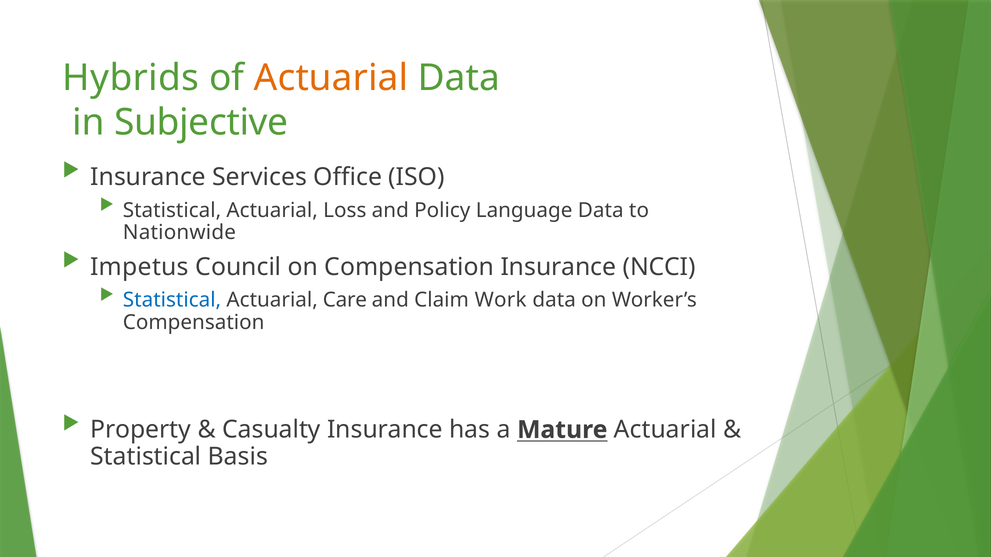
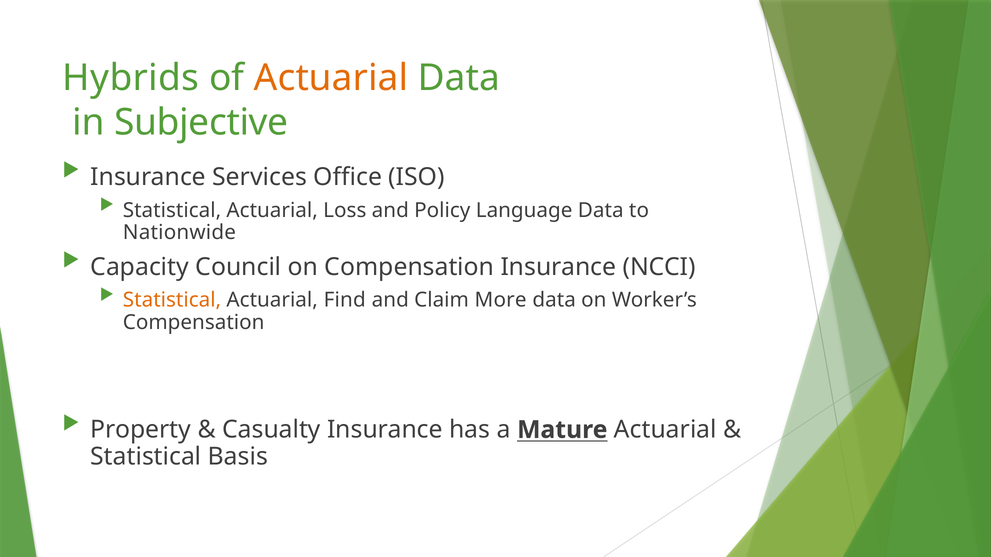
Impetus: Impetus -> Capacity
Statistical at (172, 300) colour: blue -> orange
Care: Care -> Find
Work: Work -> More
